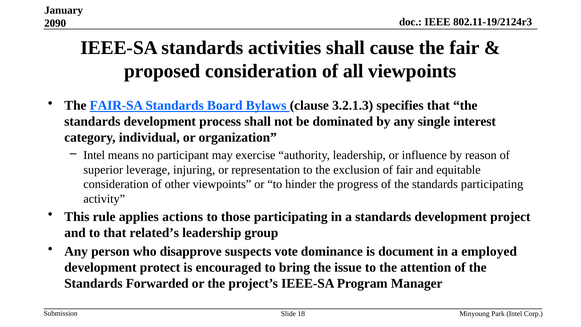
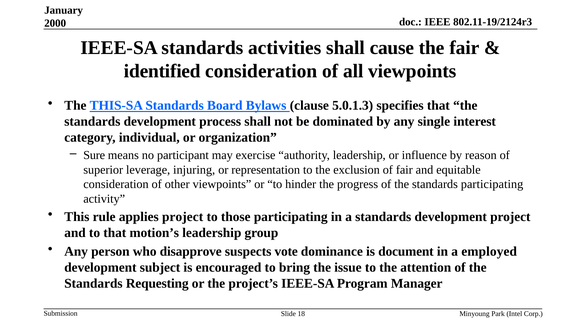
2090: 2090 -> 2000
proposed: proposed -> identified
FAIR-SA: FAIR-SA -> THIS-SA
3.2.1.3: 3.2.1.3 -> 5.0.1.3
Intel at (94, 155): Intel -> Sure
applies actions: actions -> project
related’s: related’s -> motion’s
protect: protect -> subject
Forwarded: Forwarded -> Requesting
